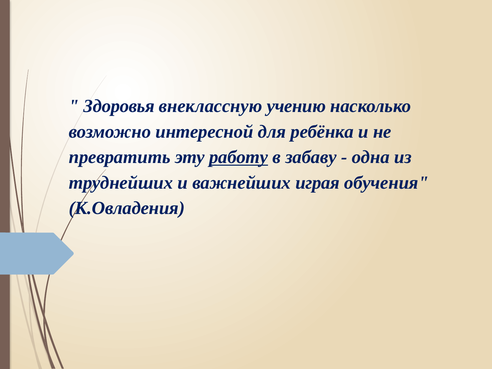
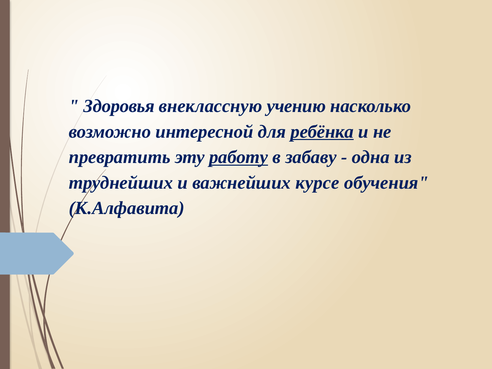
ребёнка underline: none -> present
играя: играя -> курсе
К.Овладения: К.Овладения -> К.Алфавита
